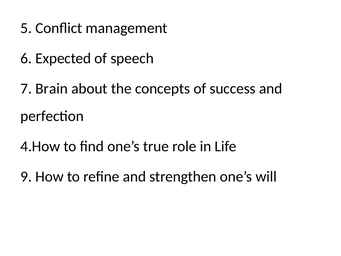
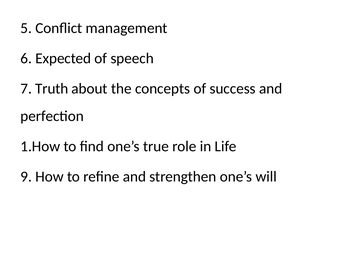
Brain: Brain -> Truth
4.How: 4.How -> 1.How
